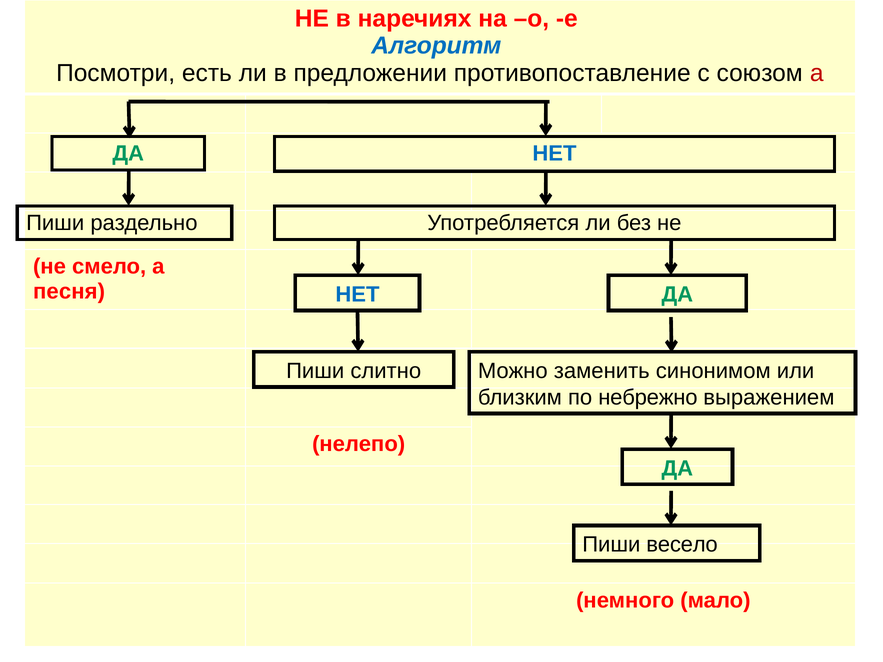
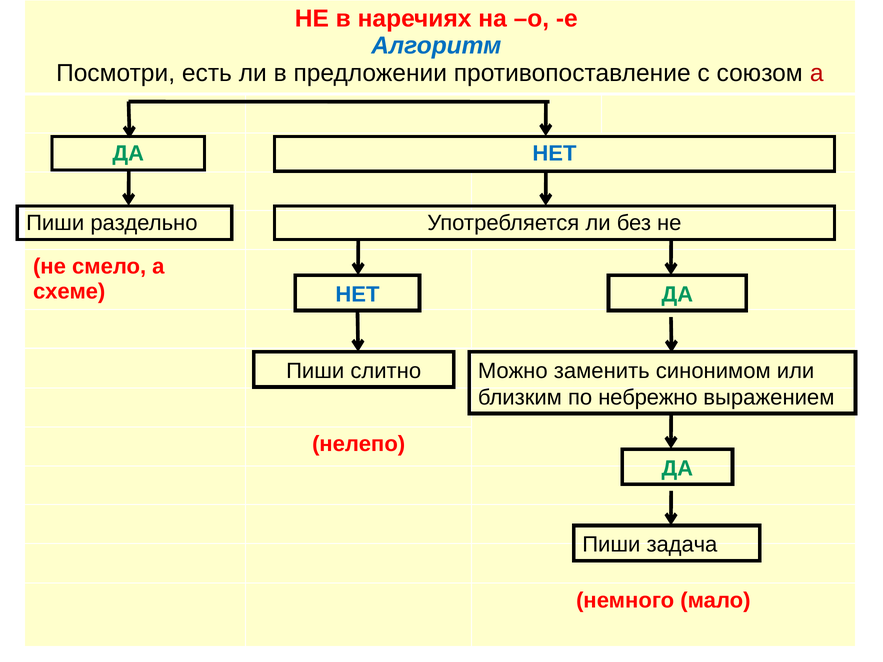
песня: песня -> схеме
весело: весело -> задача
